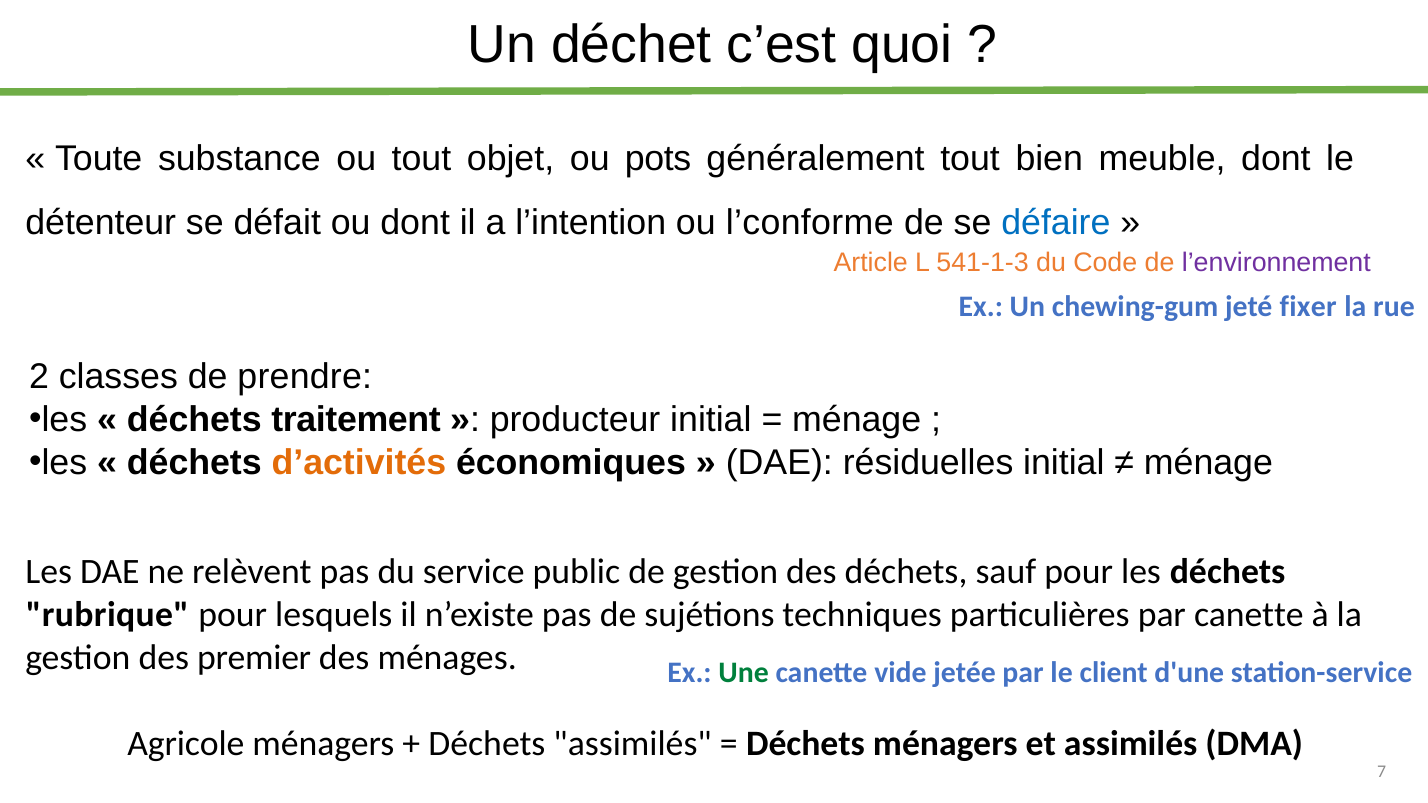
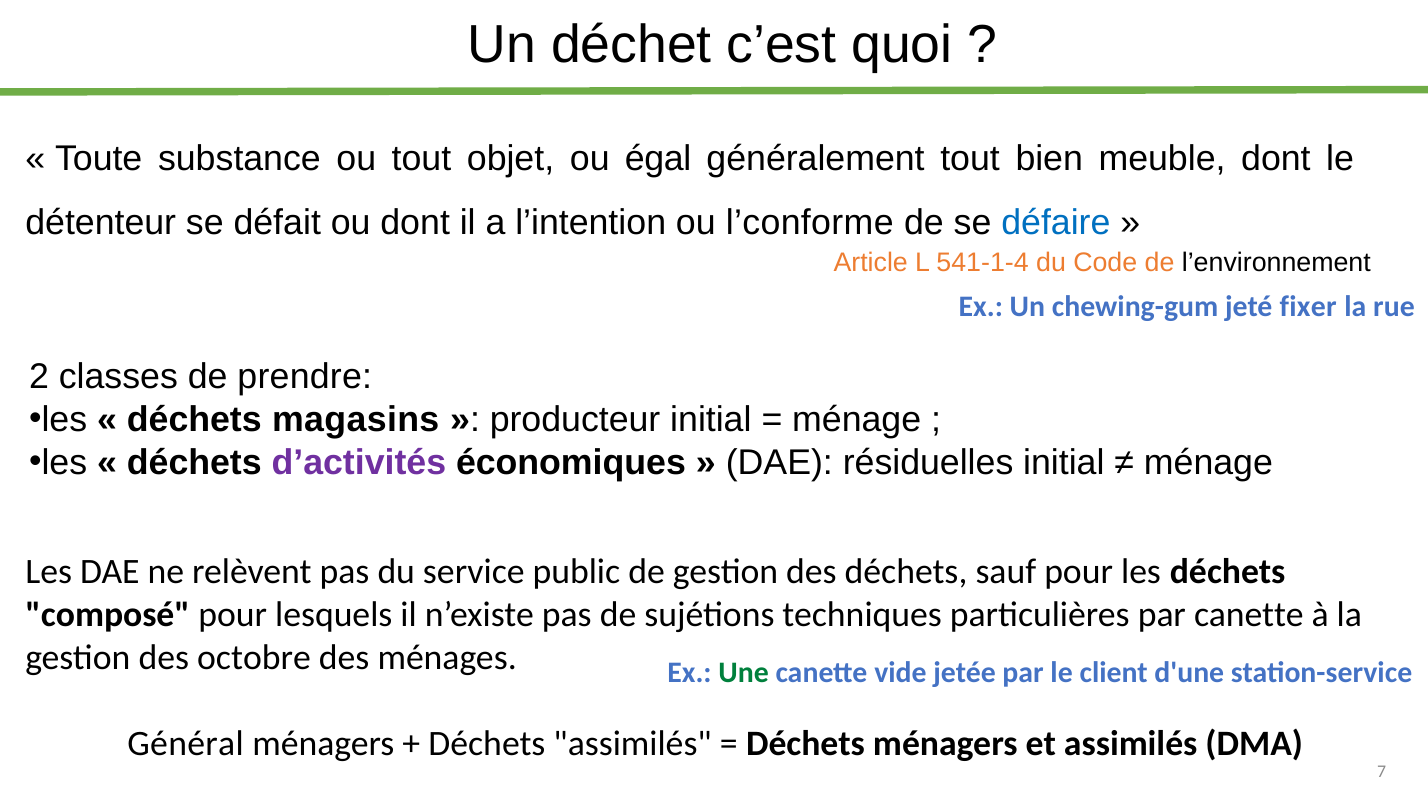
pots: pots -> égal
541-1-3: 541-1-3 -> 541-1-4
l’environnement colour: purple -> black
traitement: traitement -> magasins
d’activités colour: orange -> purple
rubrique: rubrique -> composé
premier: premier -> octobre
Agricole: Agricole -> Général
